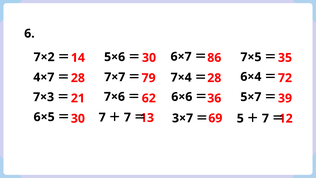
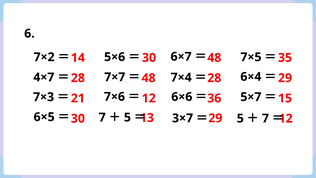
30 86: 86 -> 48
28 79: 79 -> 48
28 72: 72 -> 29
21 62: 62 -> 12
39: 39 -> 15
7 at (127, 117): 7 -> 5
69 at (215, 118): 69 -> 29
